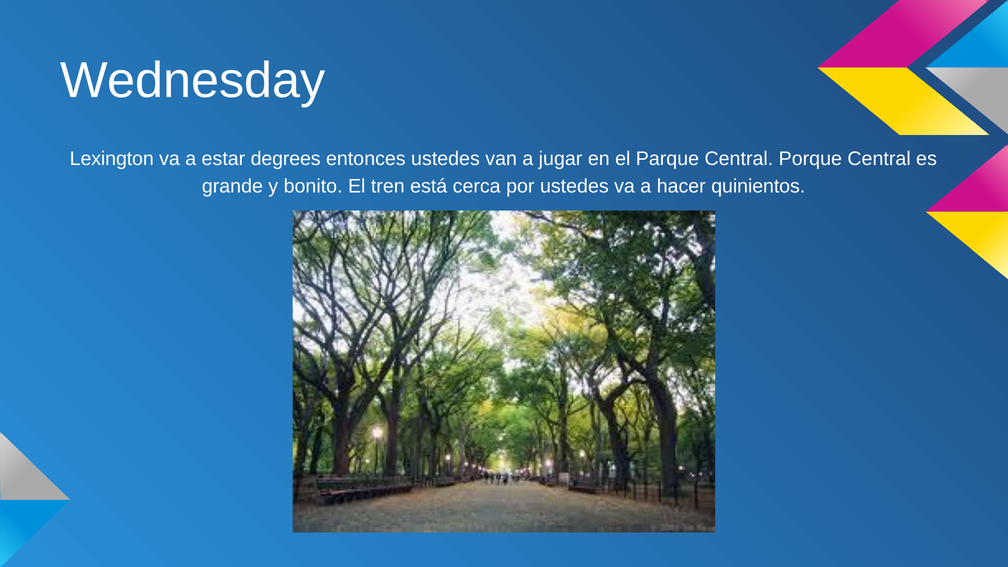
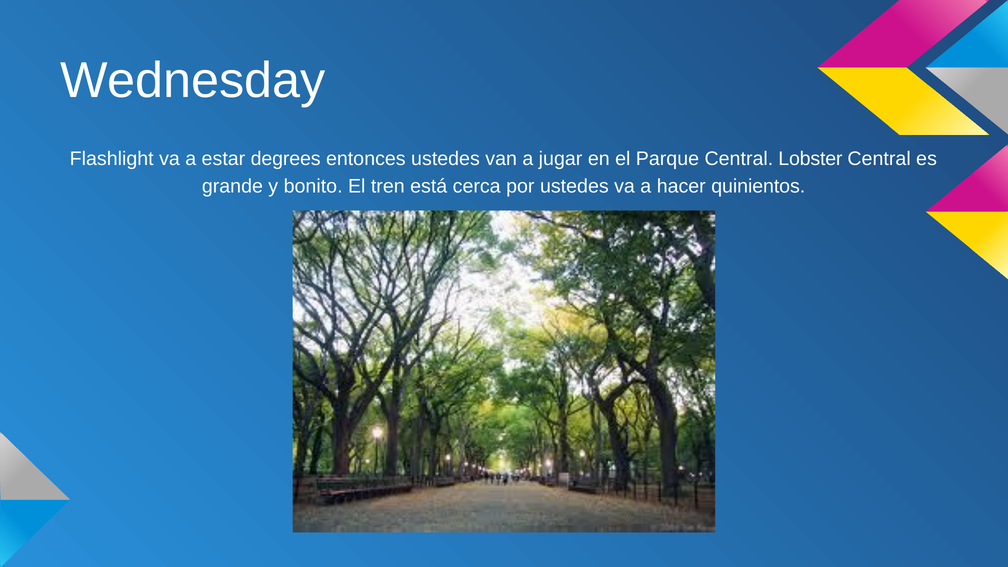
Lexington: Lexington -> Flashlight
Porque: Porque -> Lobster
